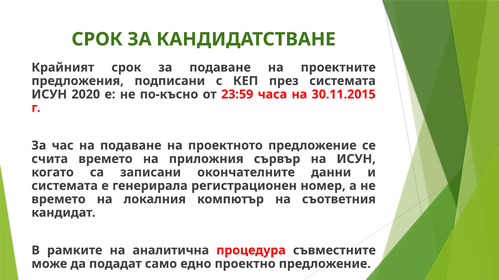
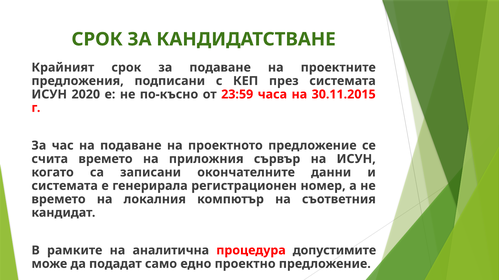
съвместните: съвместните -> допустимите
